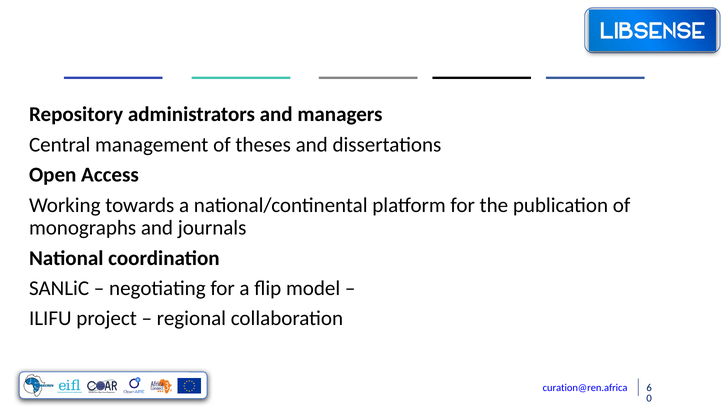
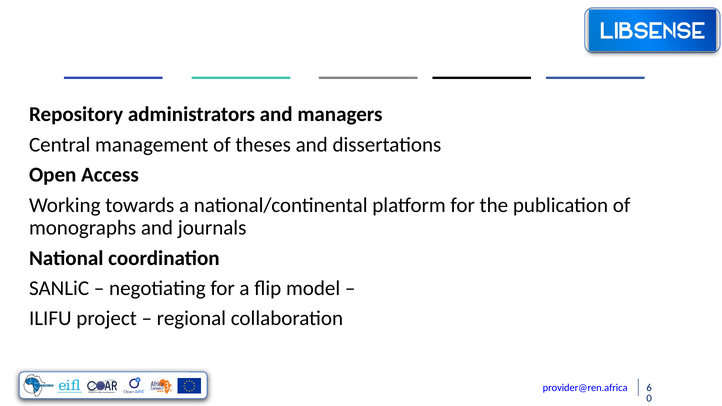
curation@ren.africa: curation@ren.africa -> provider@ren.africa
